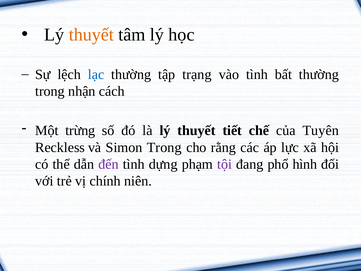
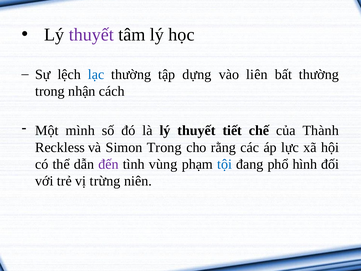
thuyết at (91, 35) colour: orange -> purple
trạng: trạng -> dựng
vào tình: tình -> liên
trừng: trừng -> mình
Tuyên: Tuyên -> Thành
dựng: dựng -> vùng
tội colour: purple -> blue
chính: chính -> trừng
